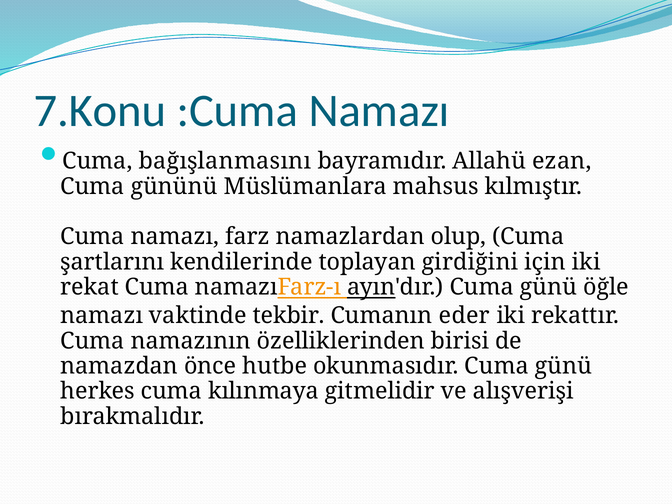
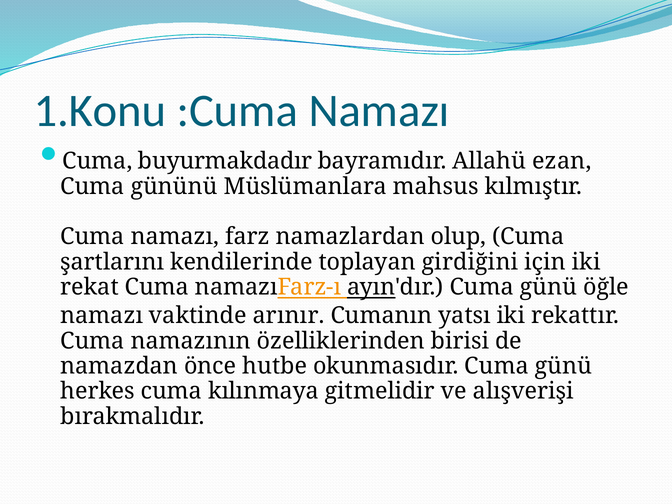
7.Konu: 7.Konu -> 1.Konu
bağışlanmasını: bağışlanmasını -> buyurmakdadır
tekbir: tekbir -> arınır
eder: eder -> yatsı
